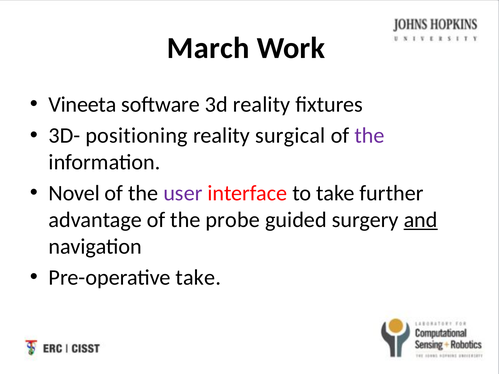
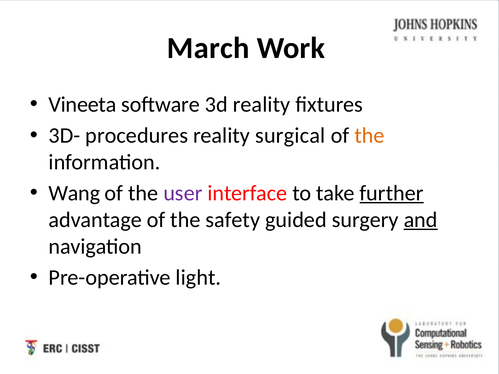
positioning: positioning -> procedures
the at (369, 136) colour: purple -> orange
Novel: Novel -> Wang
further underline: none -> present
probe: probe -> safety
Pre-operative take: take -> light
